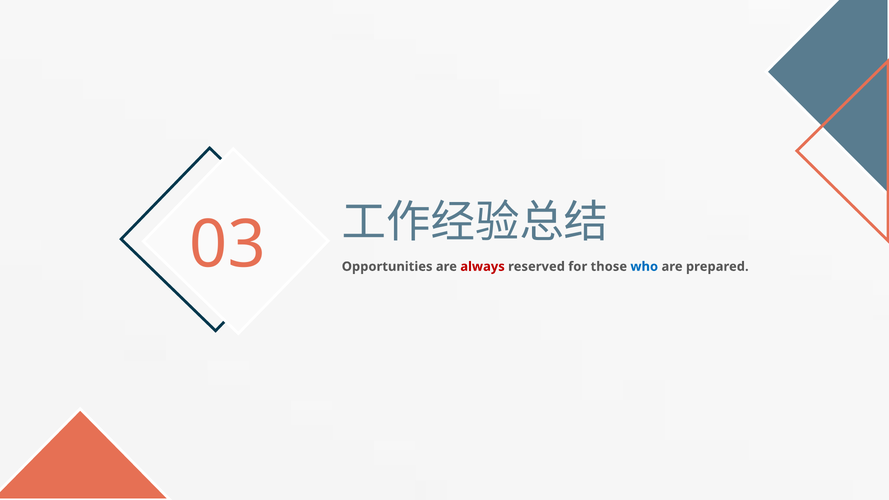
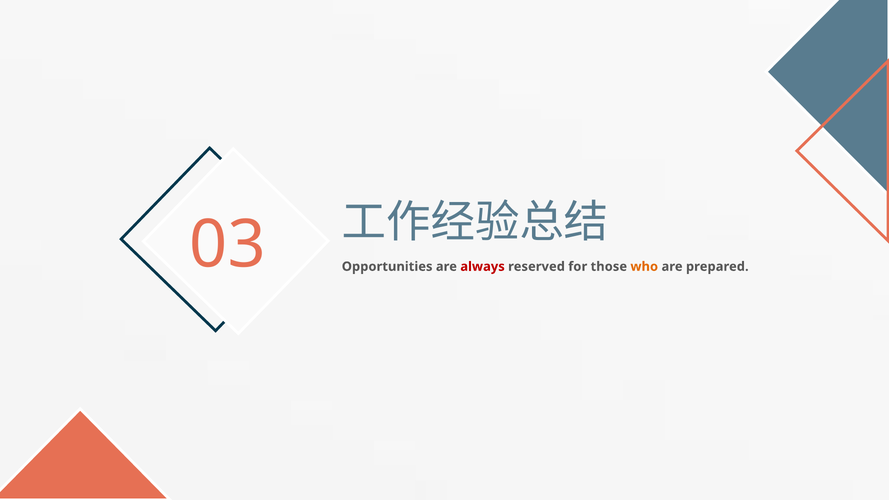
who colour: blue -> orange
